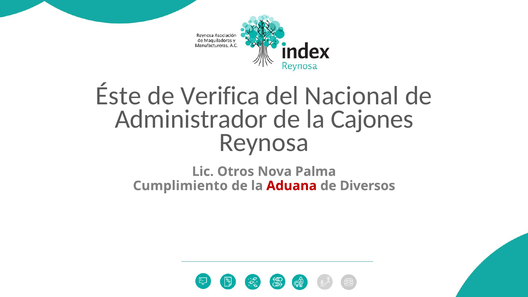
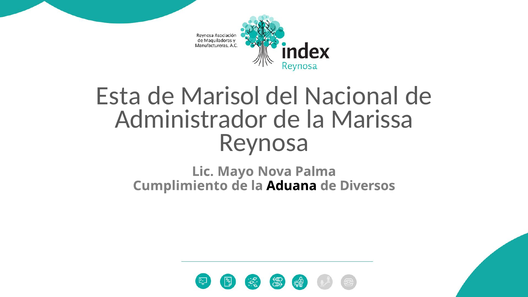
Éste: Éste -> Esta
Verifica: Verifica -> Marisol
Cajones: Cajones -> Marissa
Otros: Otros -> Mayo
Aduana colour: red -> black
